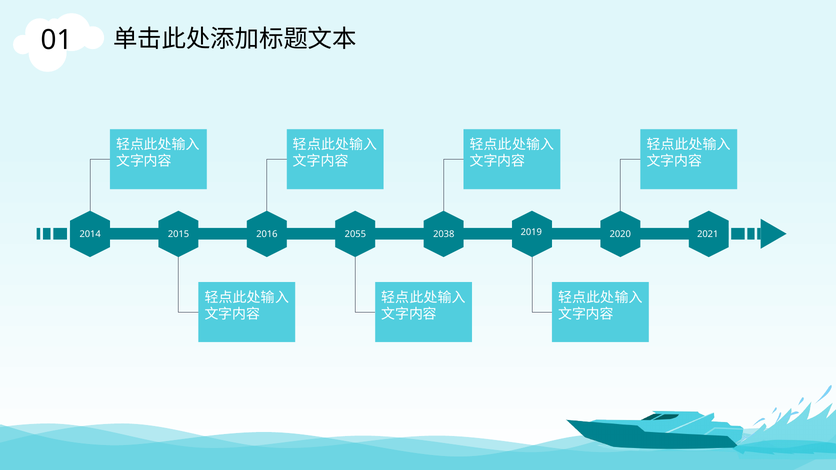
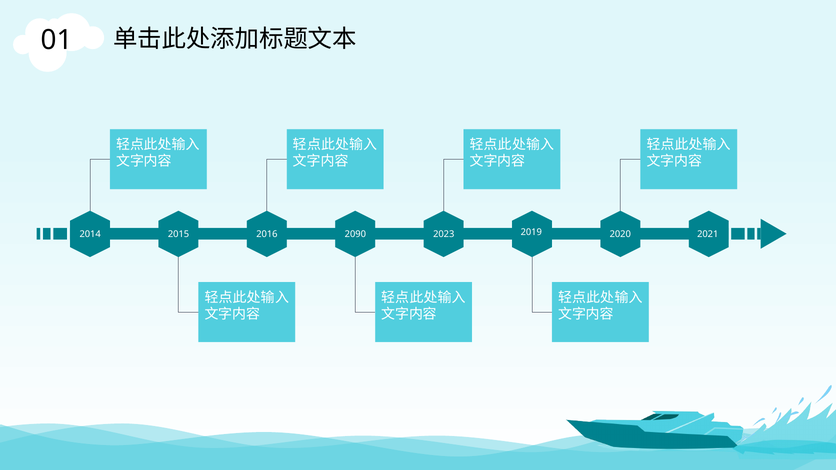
2055: 2055 -> 2090
2038: 2038 -> 2023
